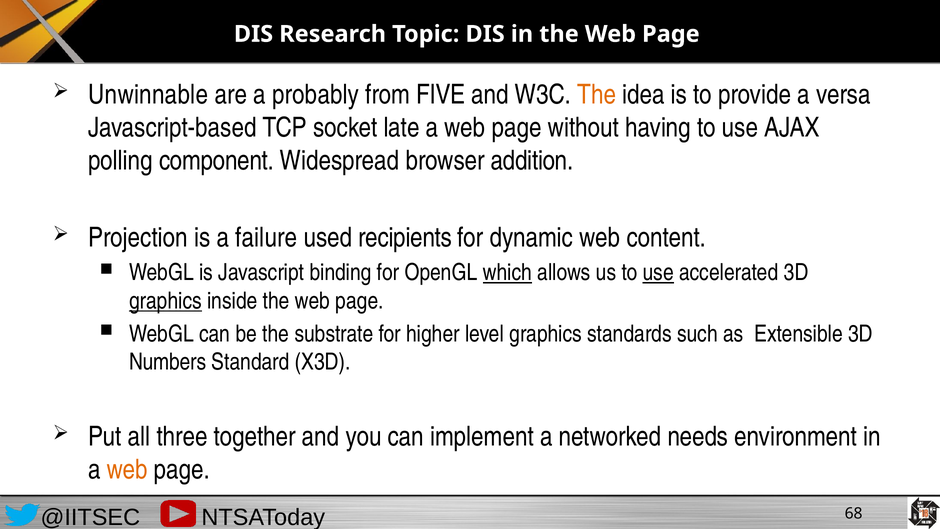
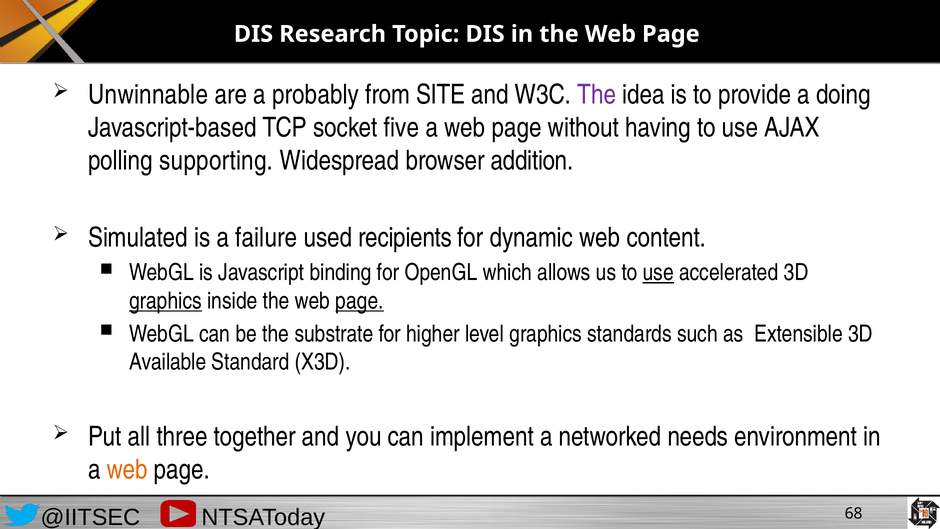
FIVE: FIVE -> SITE
The at (597, 95) colour: orange -> purple
versa: versa -> doing
late: late -> five
component: component -> supporting
Projection: Projection -> Simulated
which underline: present -> none
page at (360, 301) underline: none -> present
Numbers: Numbers -> Available
